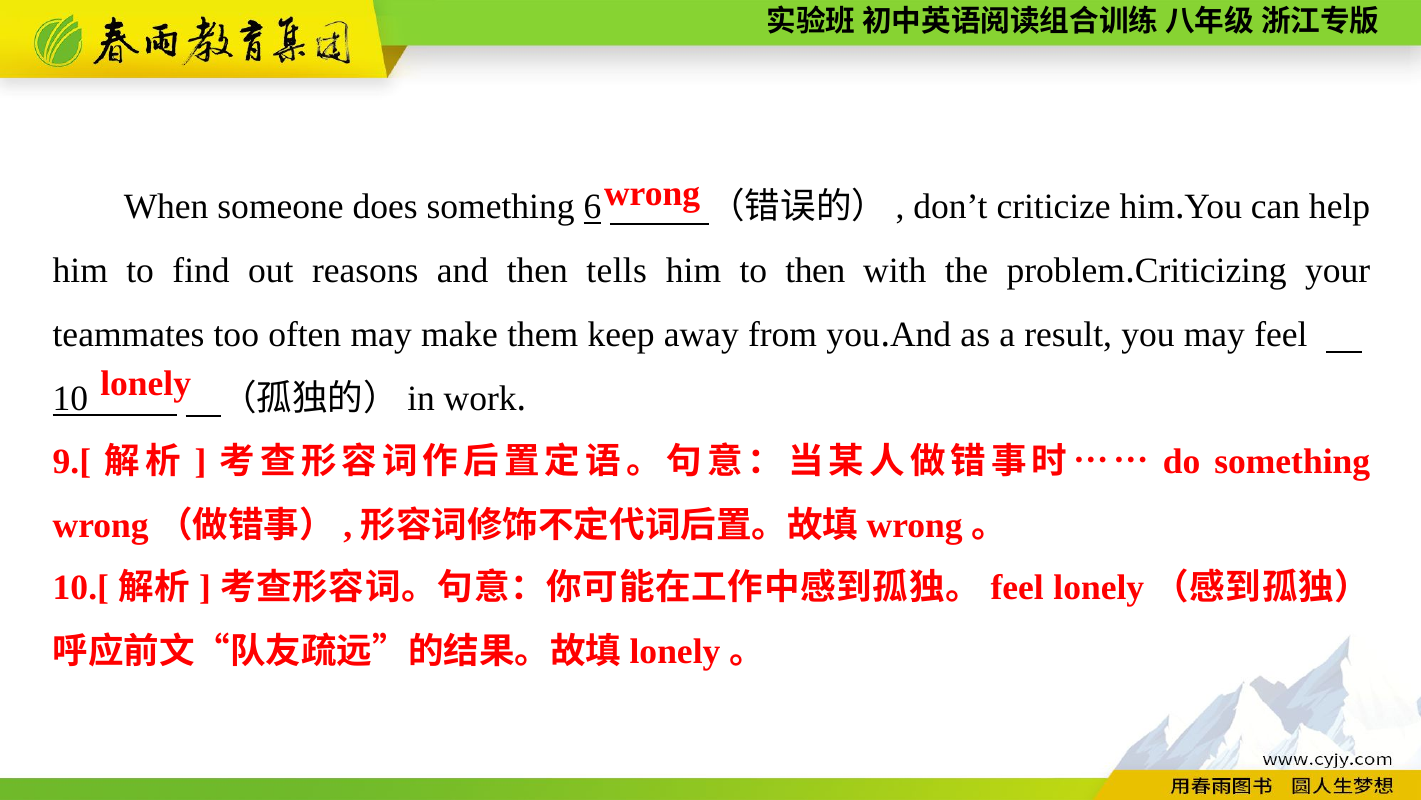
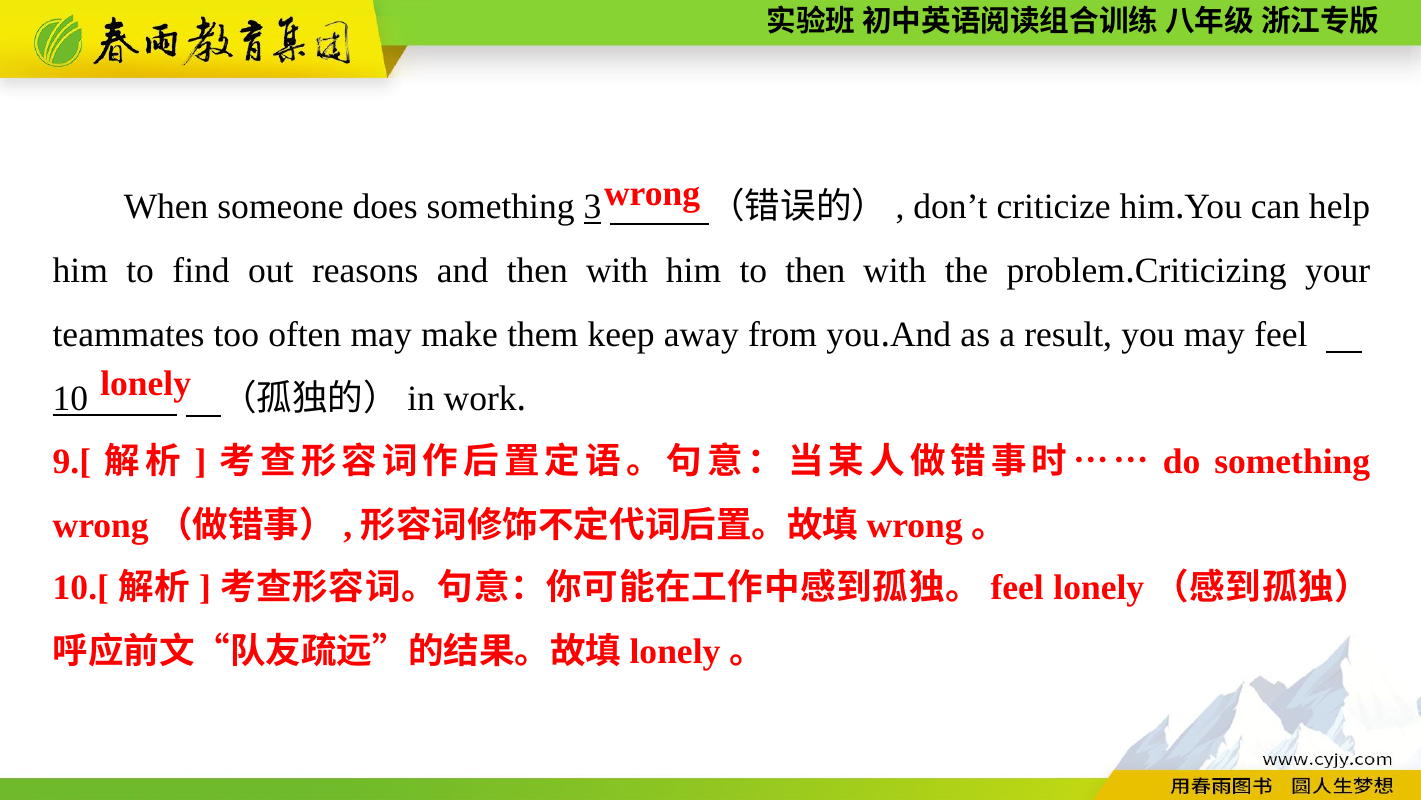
6: 6 -> 3
and then tells: tells -> with
